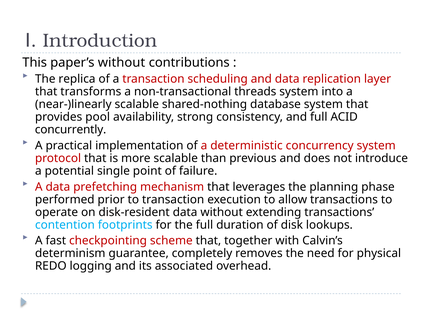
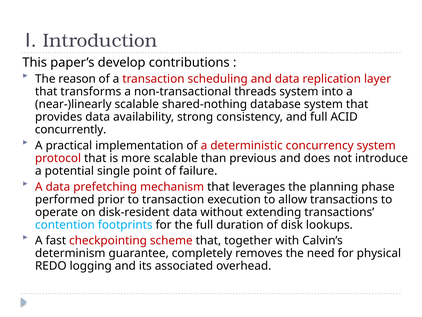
paper’s without: without -> develop
replica: replica -> reason
provides pool: pool -> data
